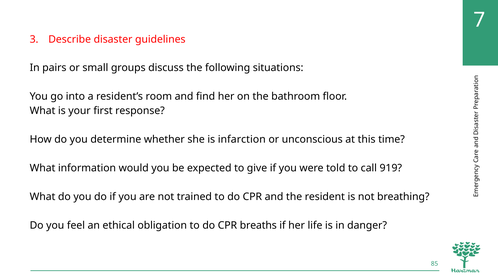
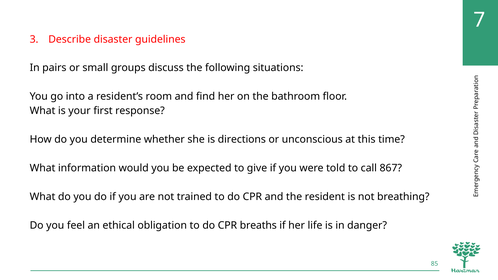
infarction: infarction -> directions
919: 919 -> 867
